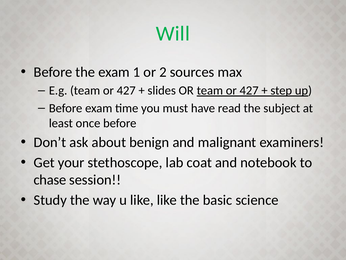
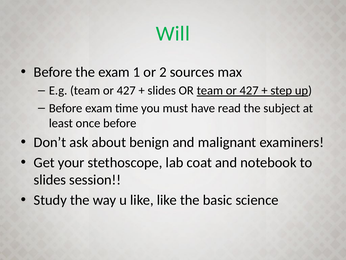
chase at (50, 180): chase -> slides
